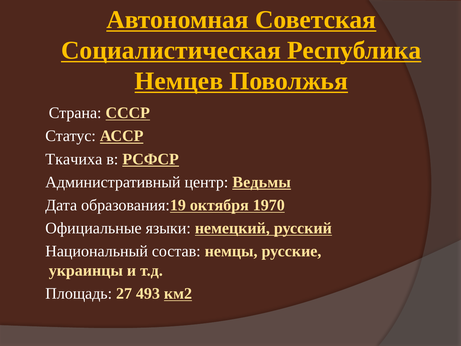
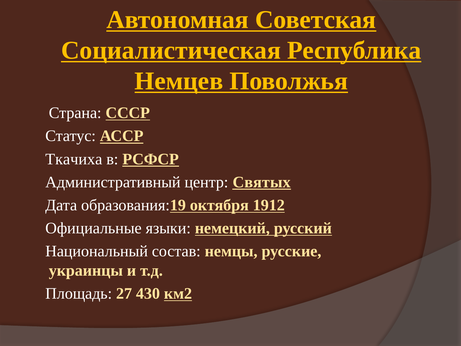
Ведьмы: Ведьмы -> Святых
1970: 1970 -> 1912
493: 493 -> 430
